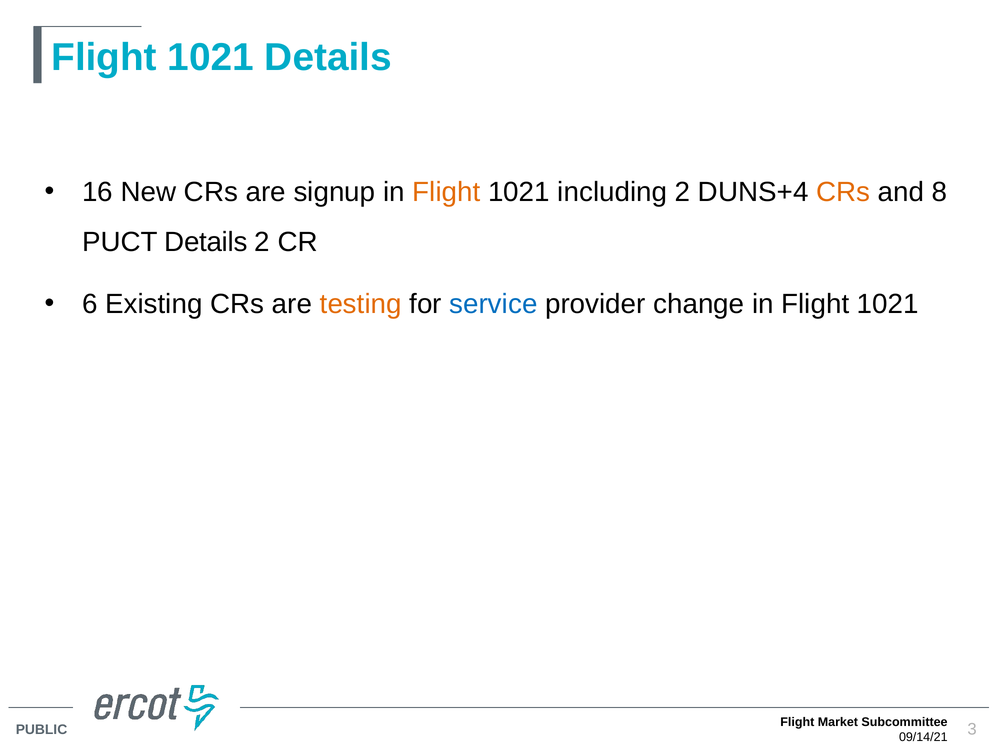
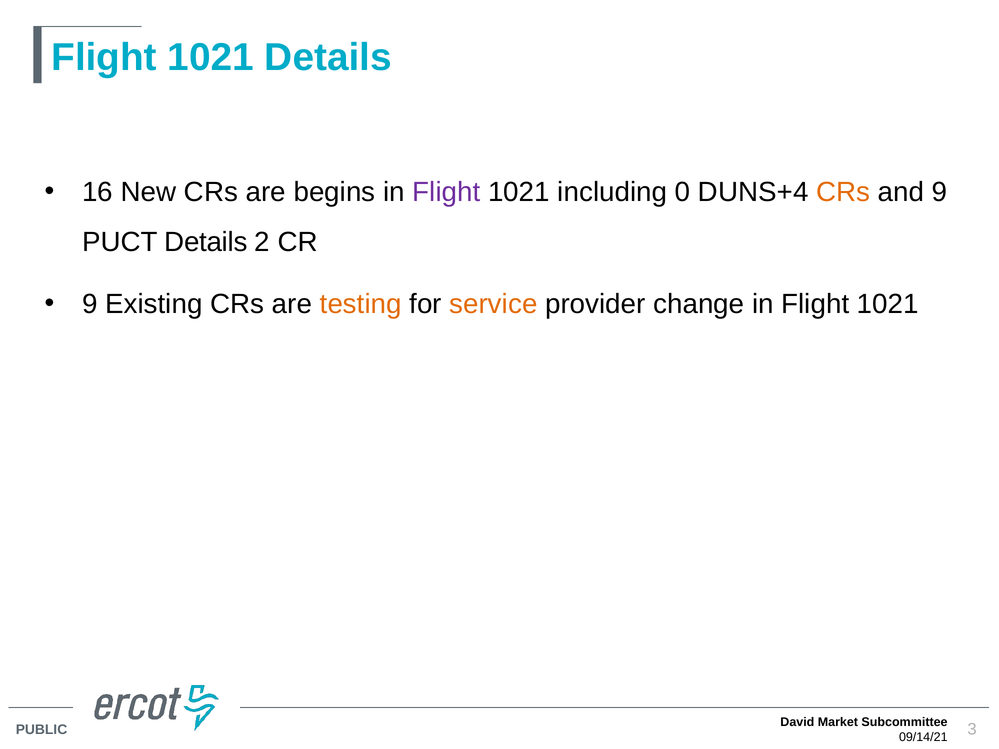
signup: signup -> begins
Flight at (446, 192) colour: orange -> purple
including 2: 2 -> 0
and 8: 8 -> 9
6 at (90, 304): 6 -> 9
service colour: blue -> orange
Flight at (797, 722): Flight -> David
